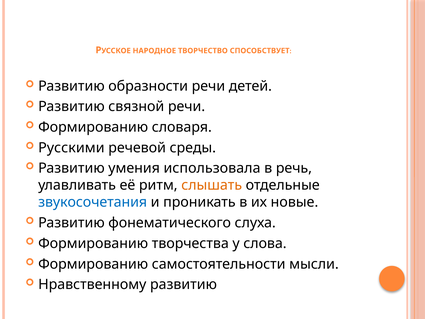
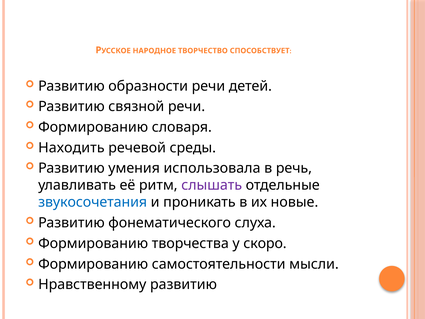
Русскими: Русскими -> Находить
слышать colour: orange -> purple
слова: слова -> скоро
